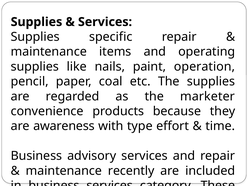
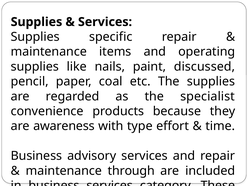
operation: operation -> discussed
marketer: marketer -> specialist
recently: recently -> through
